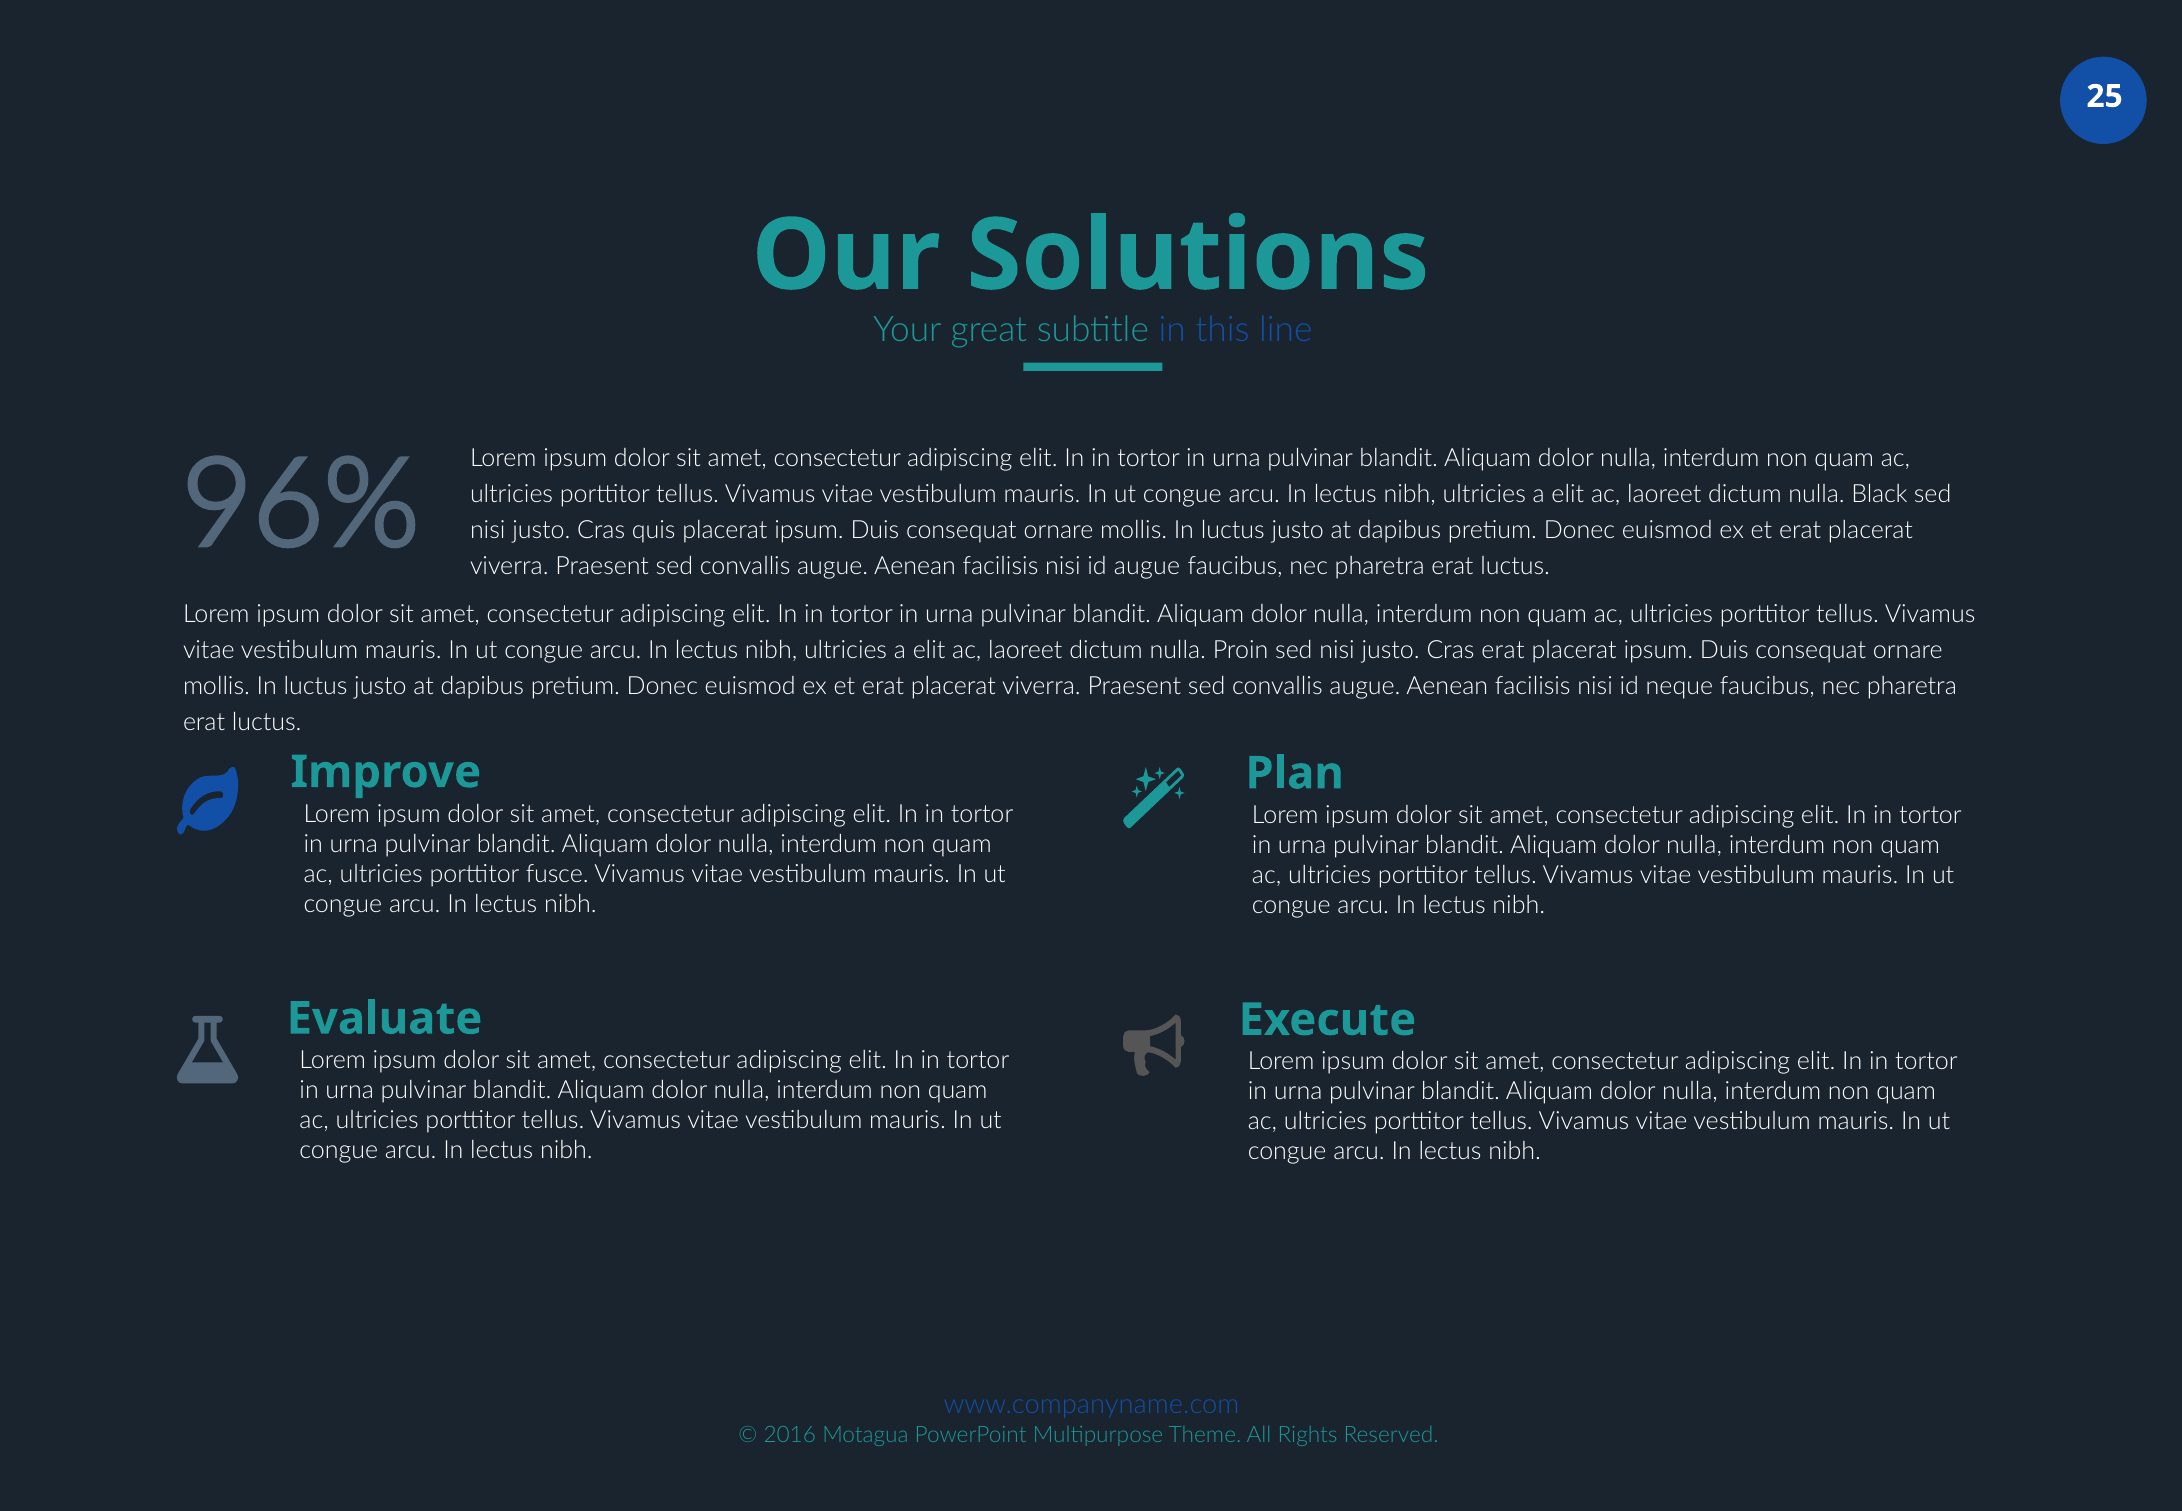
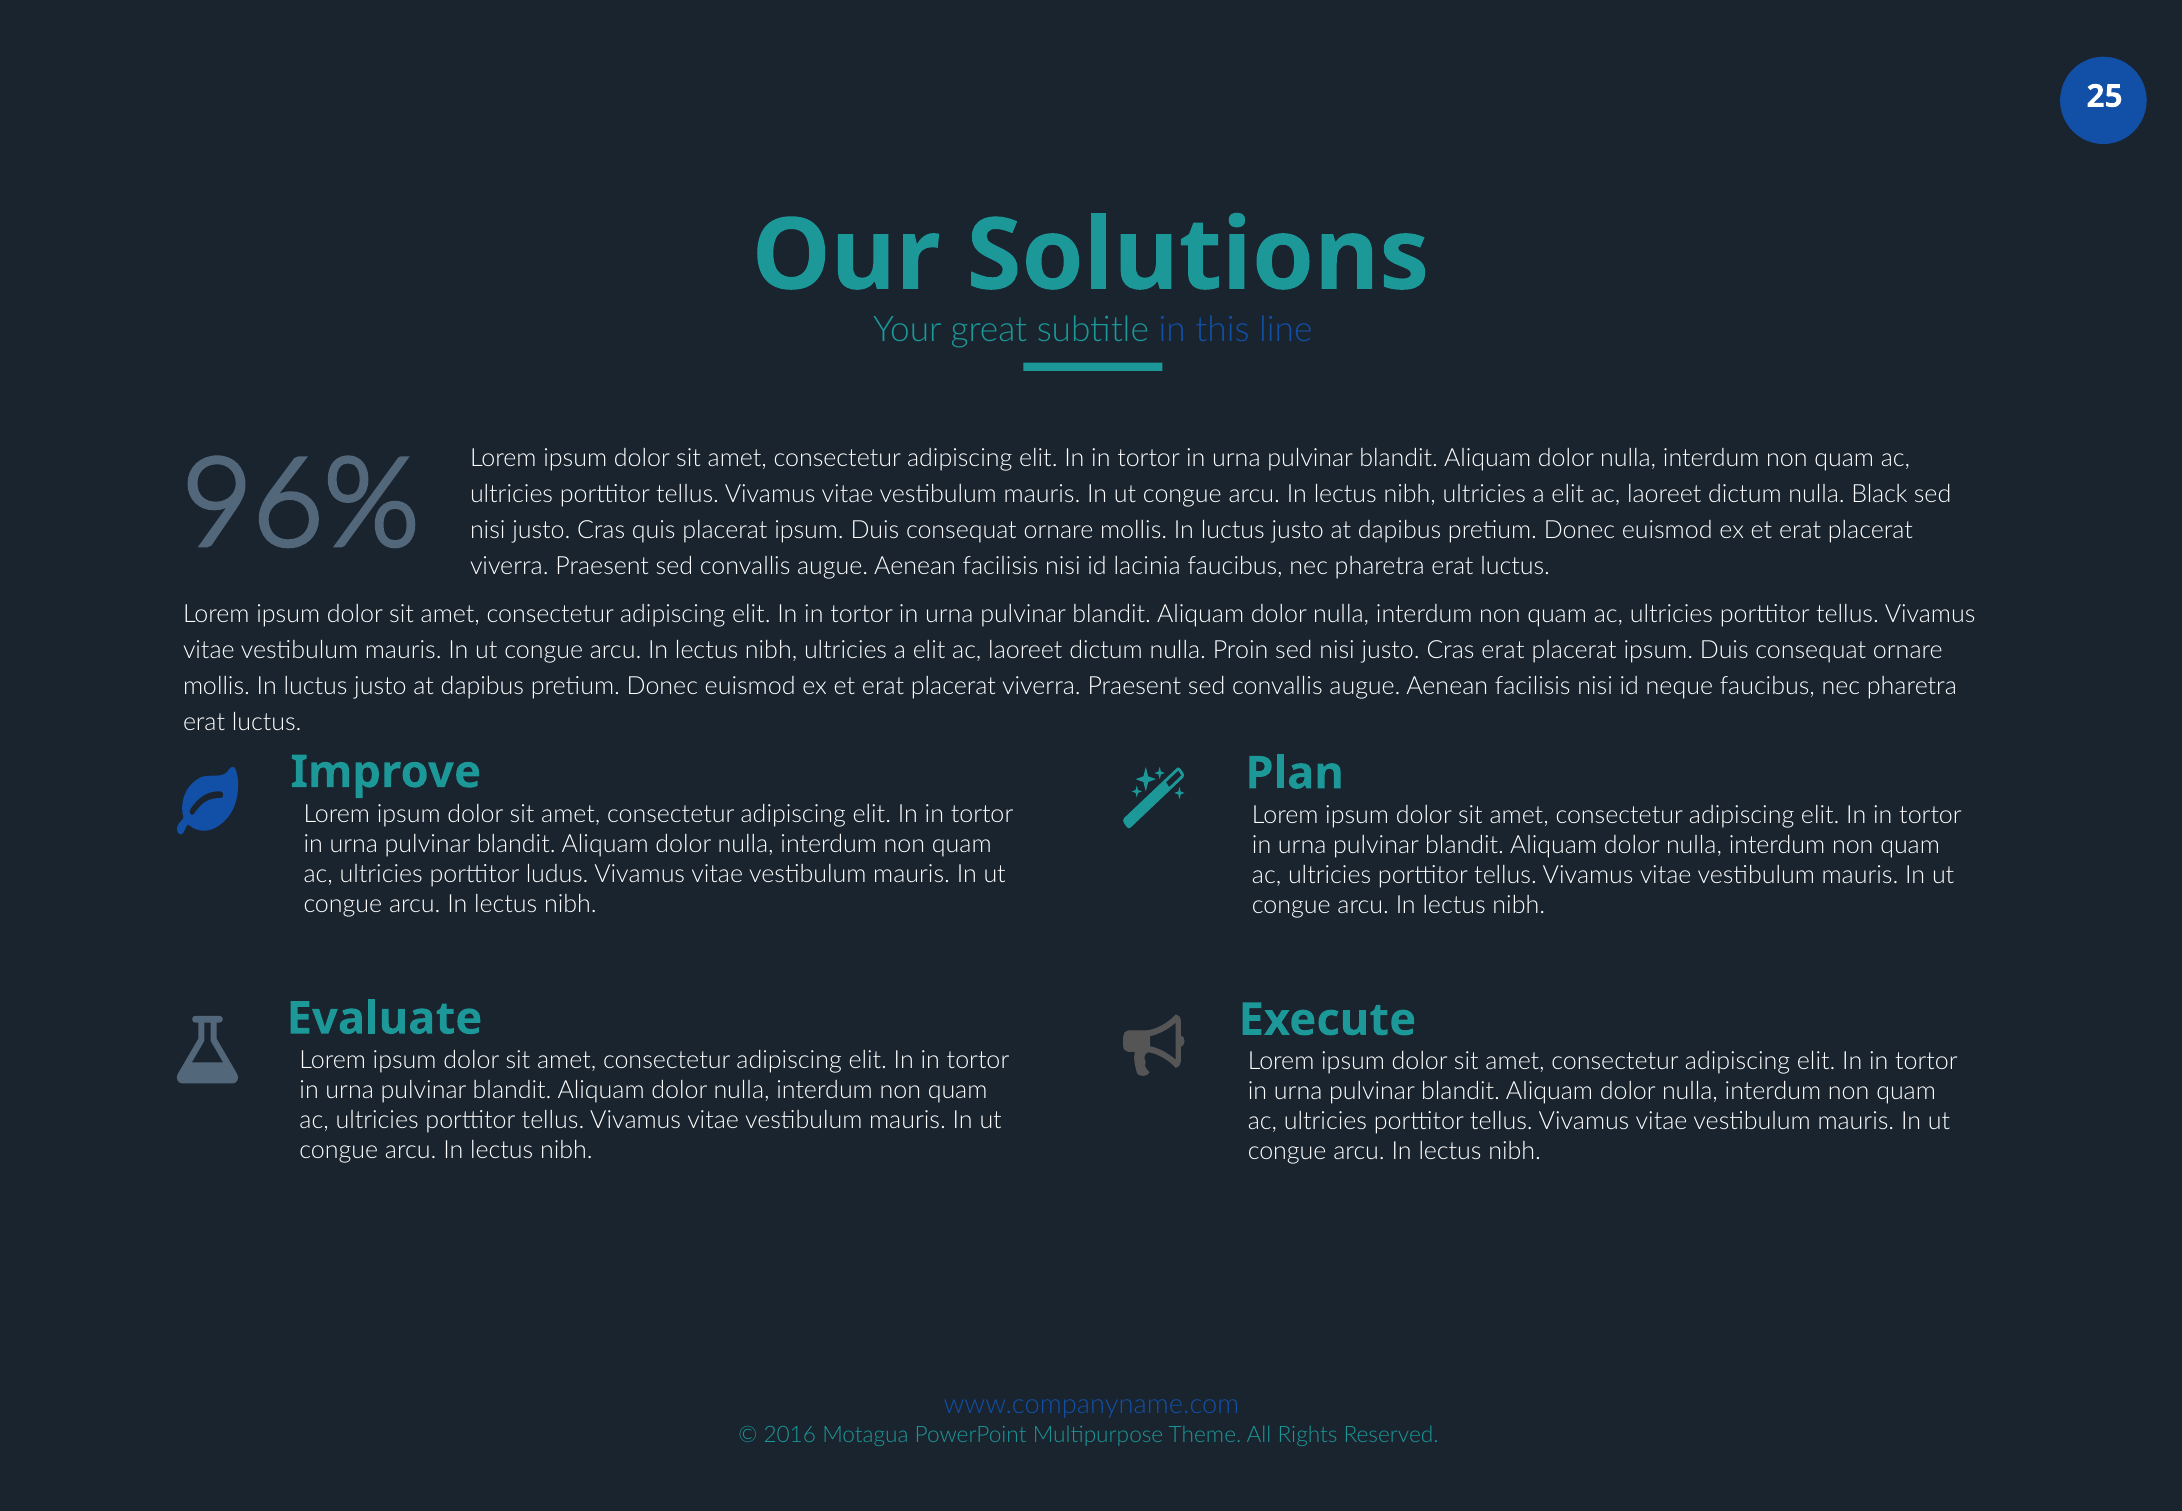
id augue: augue -> lacinia
fusce: fusce -> ludus
